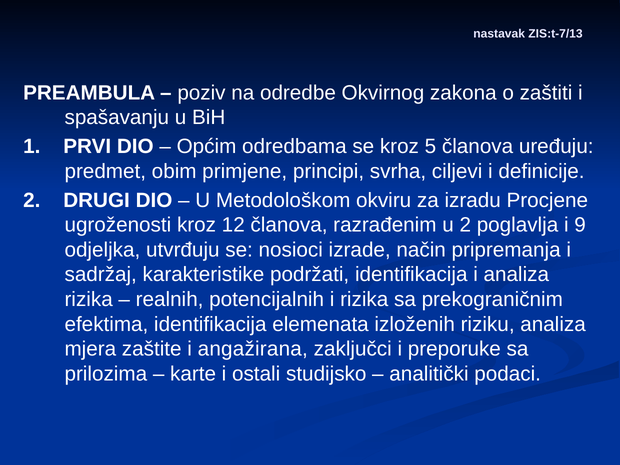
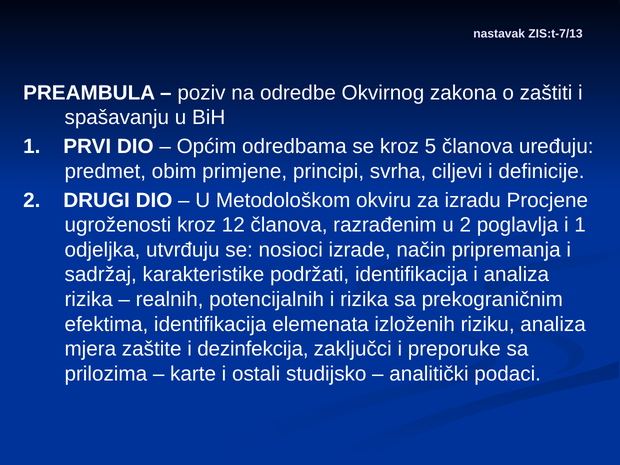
i 9: 9 -> 1
angažirana: angažirana -> dezinfekcija
